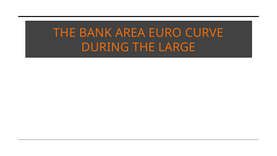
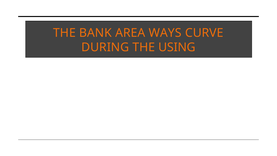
EURO: EURO -> WAYS
LARGE: LARGE -> USING
